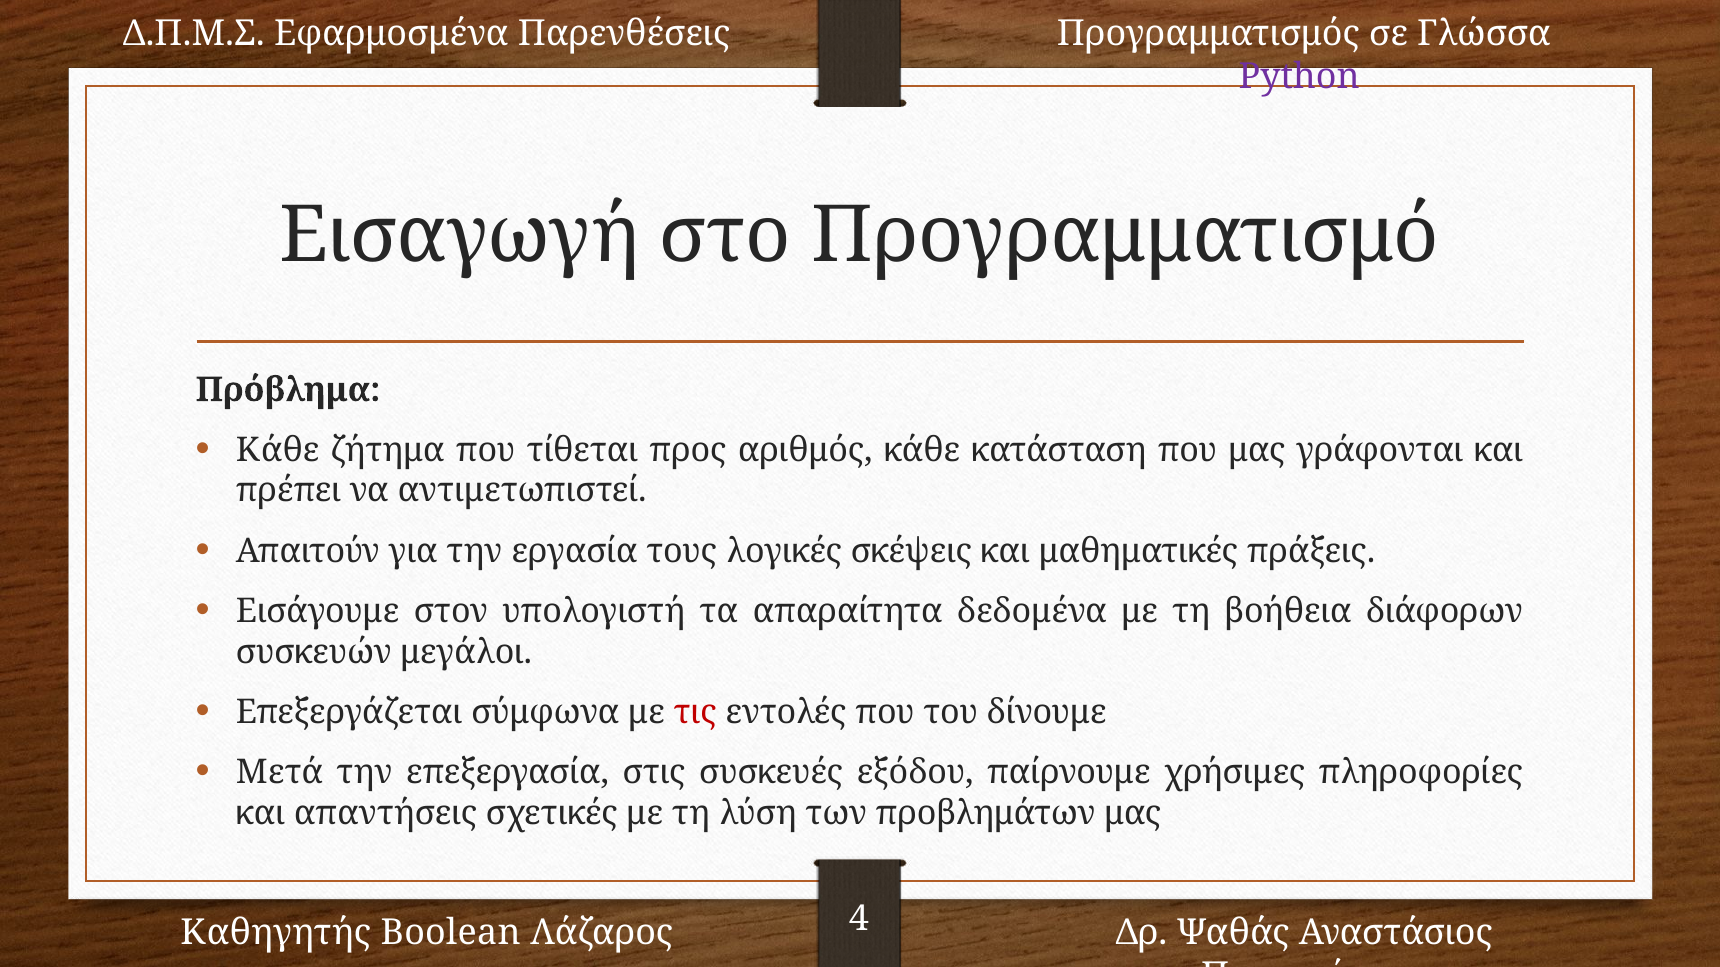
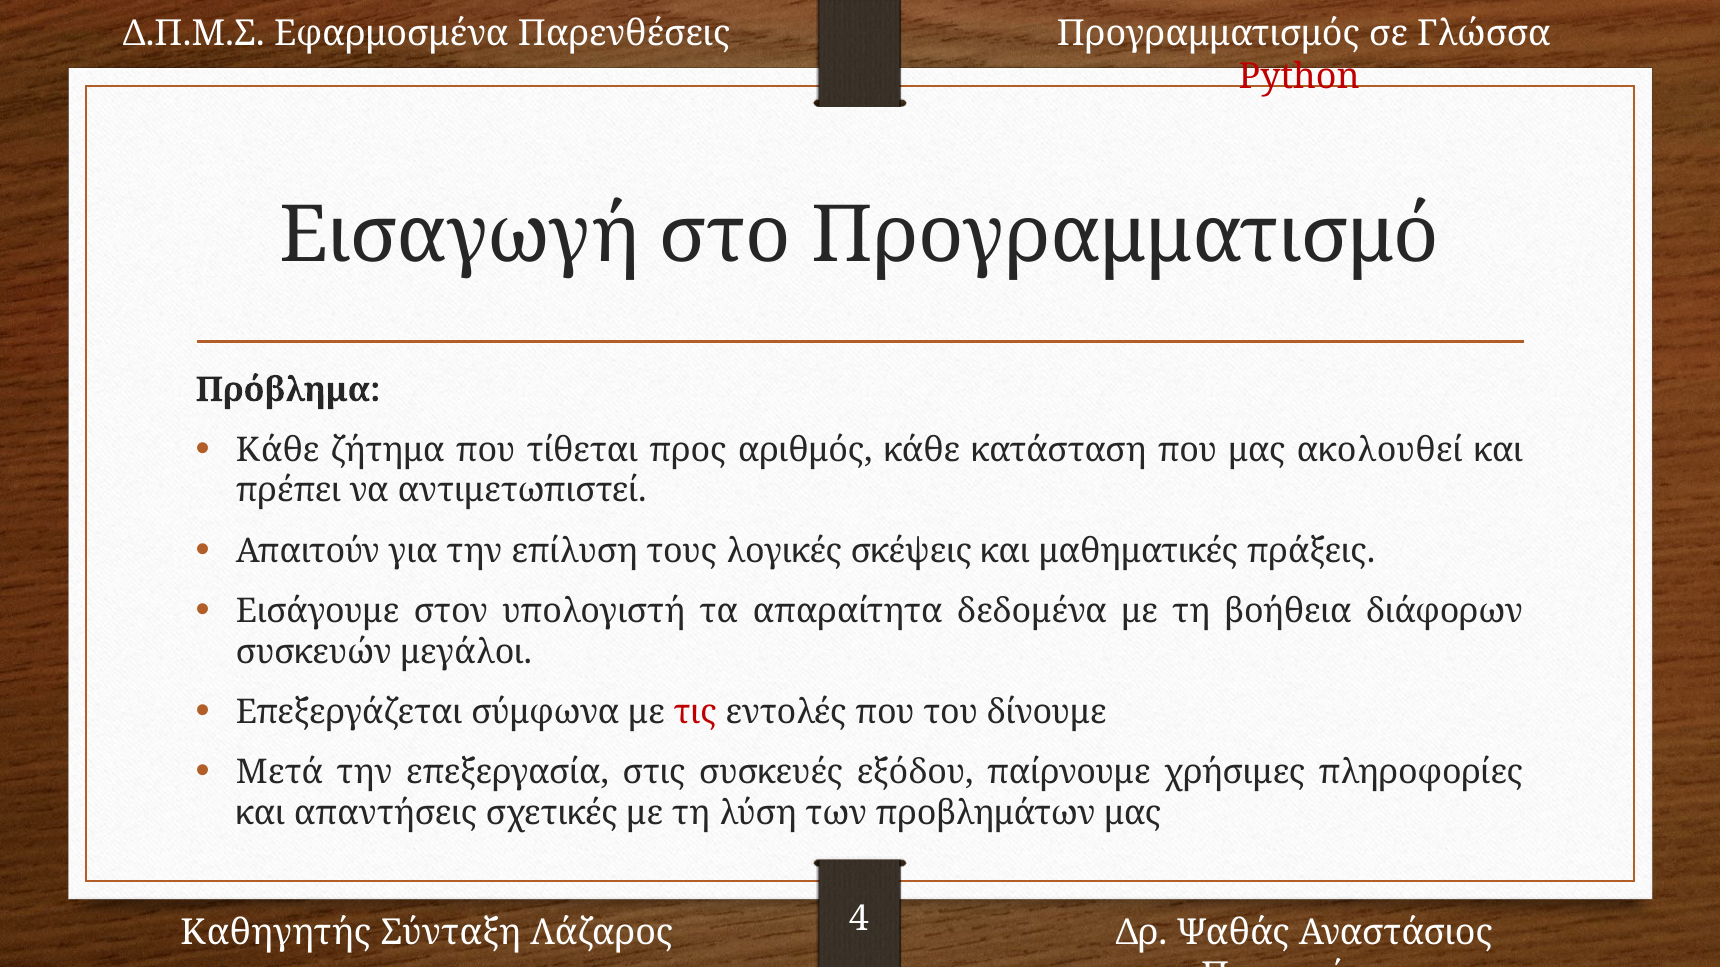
Python colour: purple -> red
γράφονται: γράφονται -> ακολουθεί
εργασία: εργασία -> επίλυση
Boolean: Boolean -> Σύνταξη
